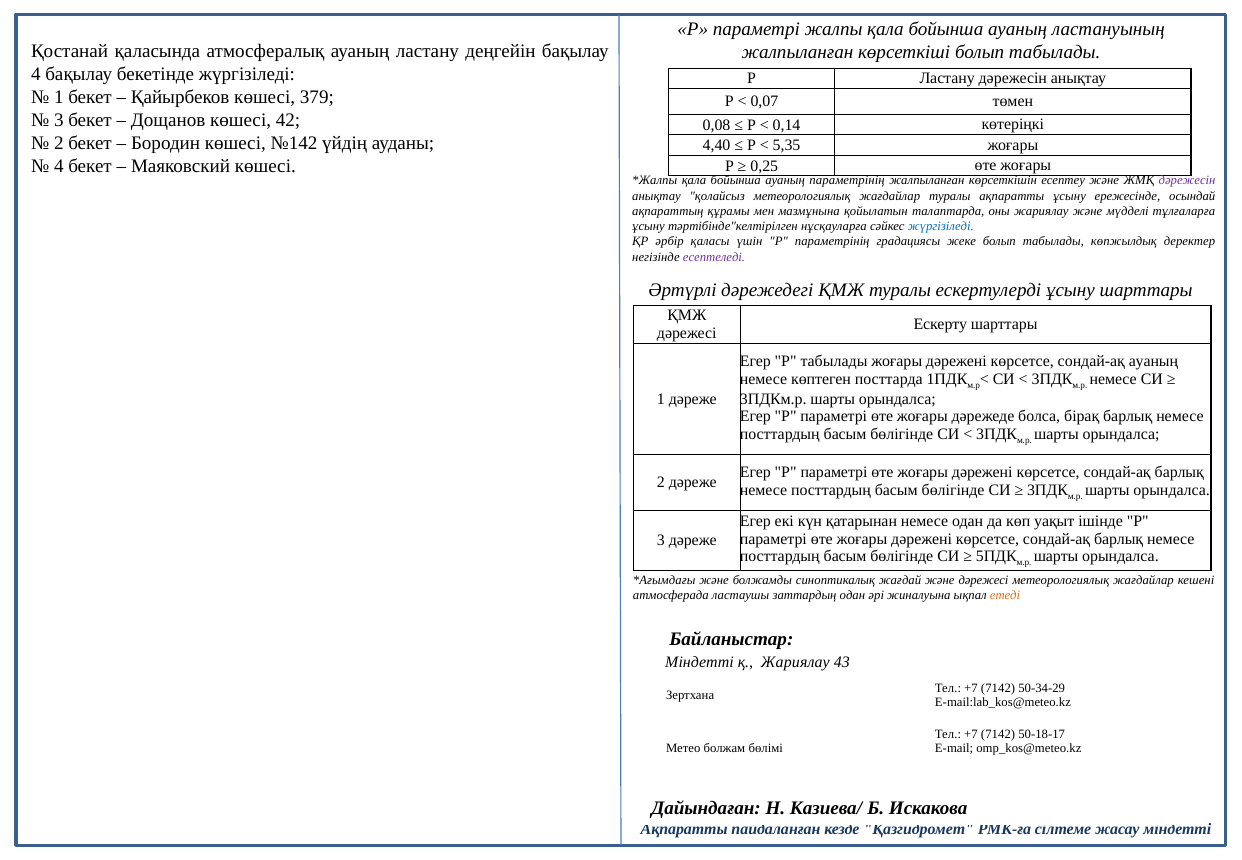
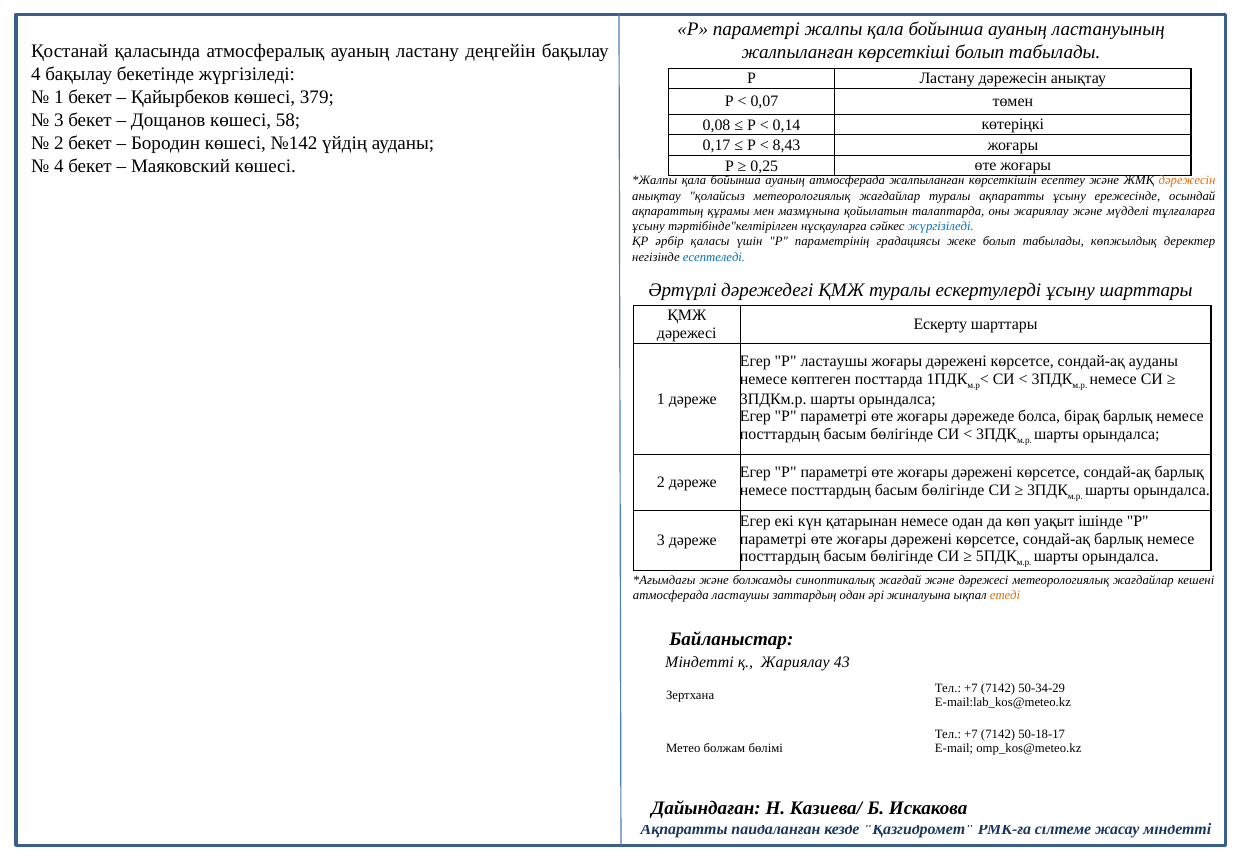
42: 42 -> 58
4,40: 4,40 -> 0,17
5,35: 5,35 -> 8,43
ауаның параметрінің: параметрінің -> атмосферада
дәрежесін at (1187, 181) colour: purple -> orange
есептеледі colour: purple -> blue
Р табылады: табылады -> ластаушы
сондай-ақ ауаның: ауаның -> ауданы
